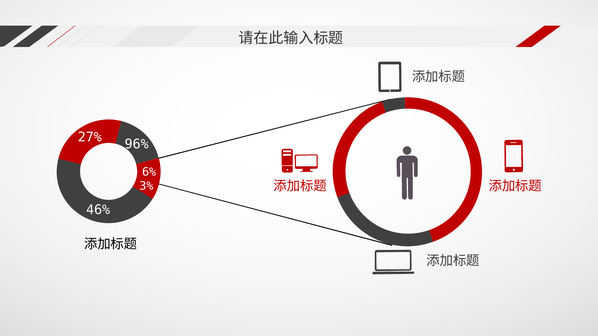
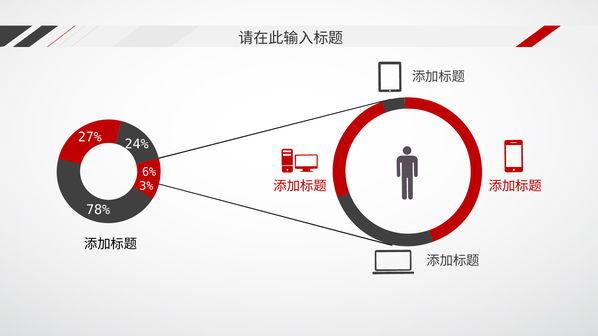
96%: 96% -> 24%
46%: 46% -> 78%
